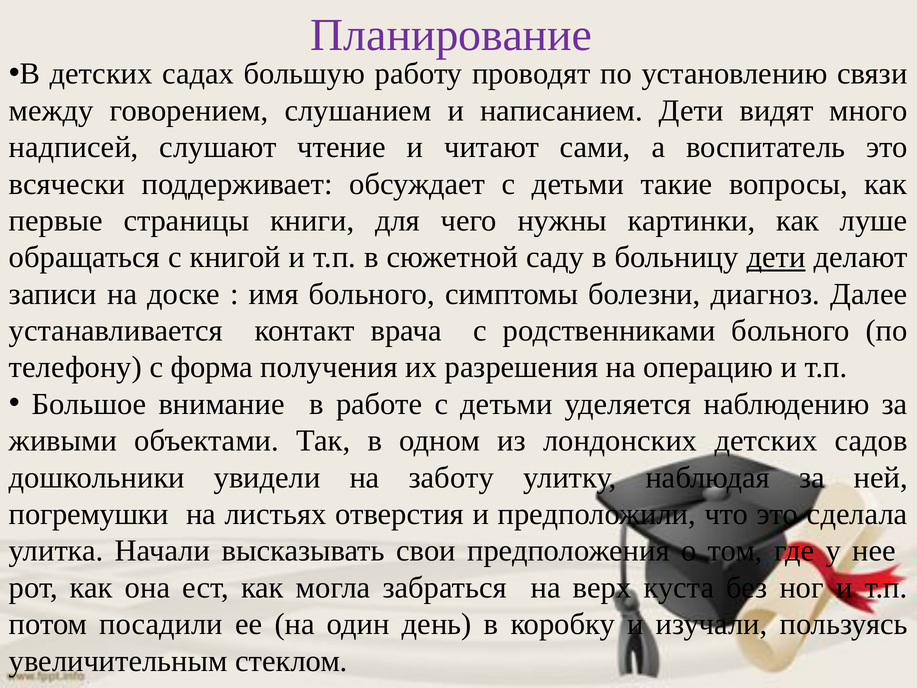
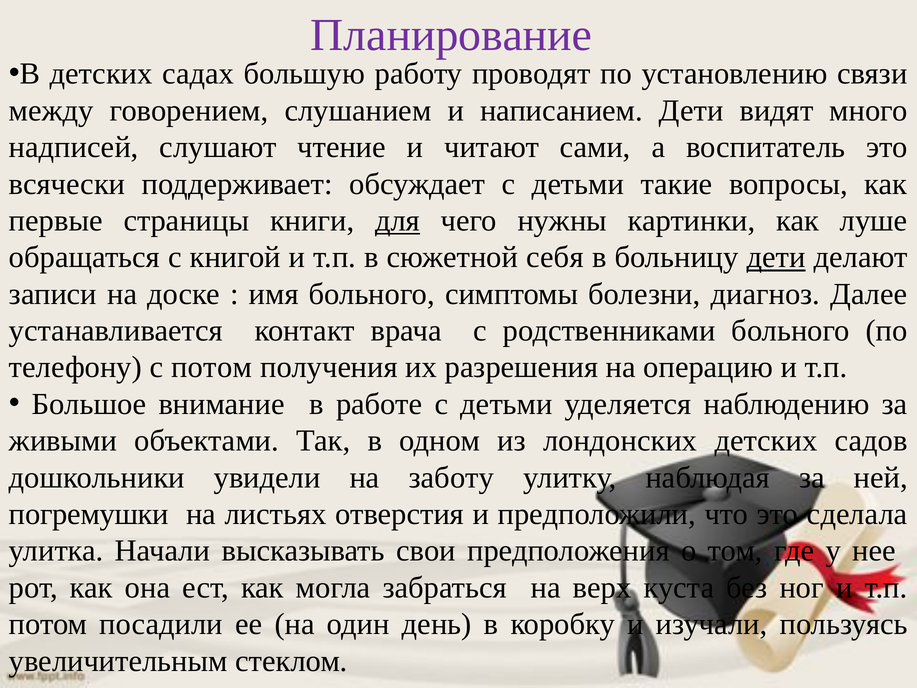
для underline: none -> present
саду: саду -> себя
с форма: форма -> потом
